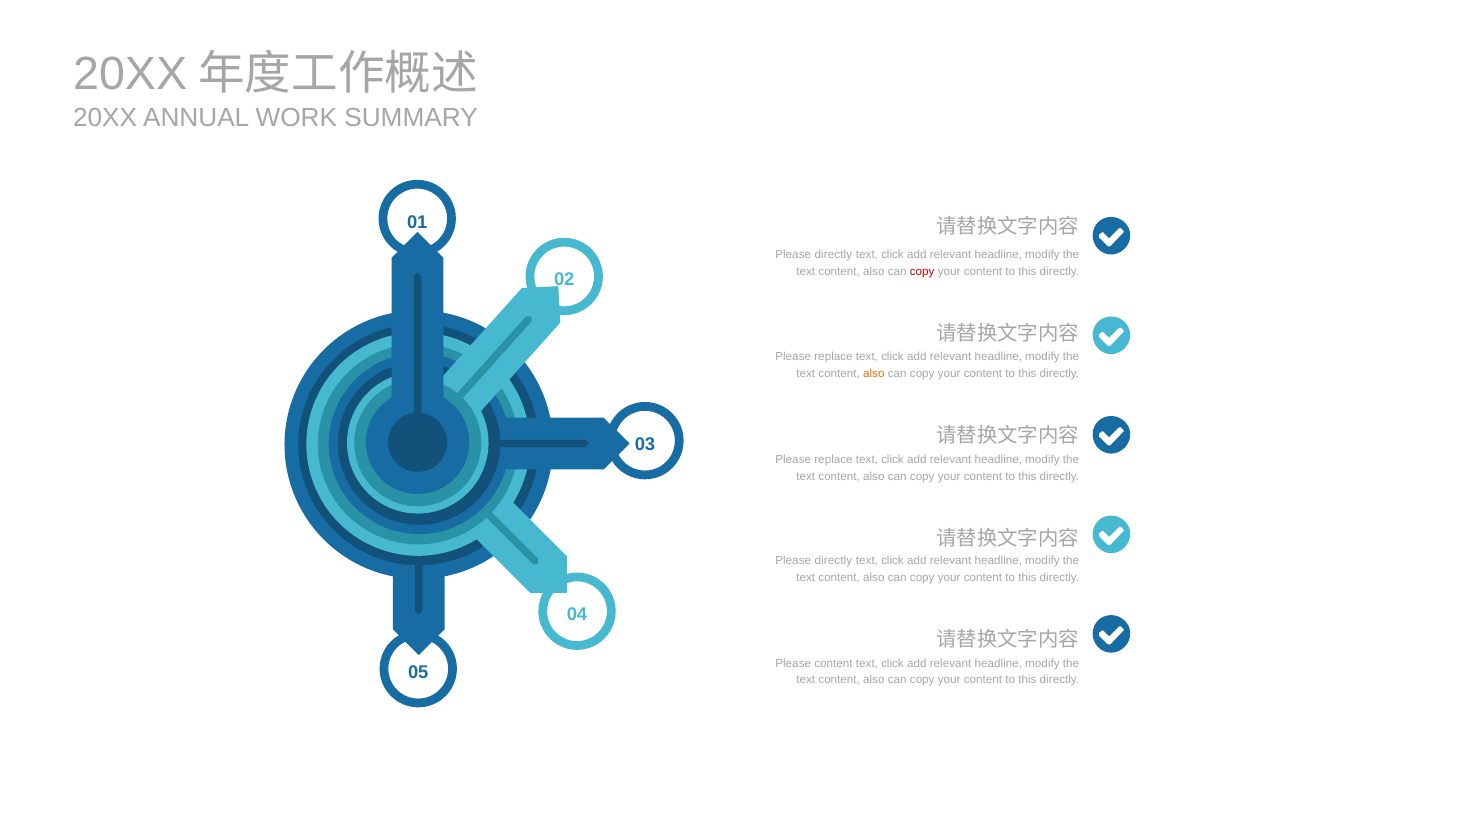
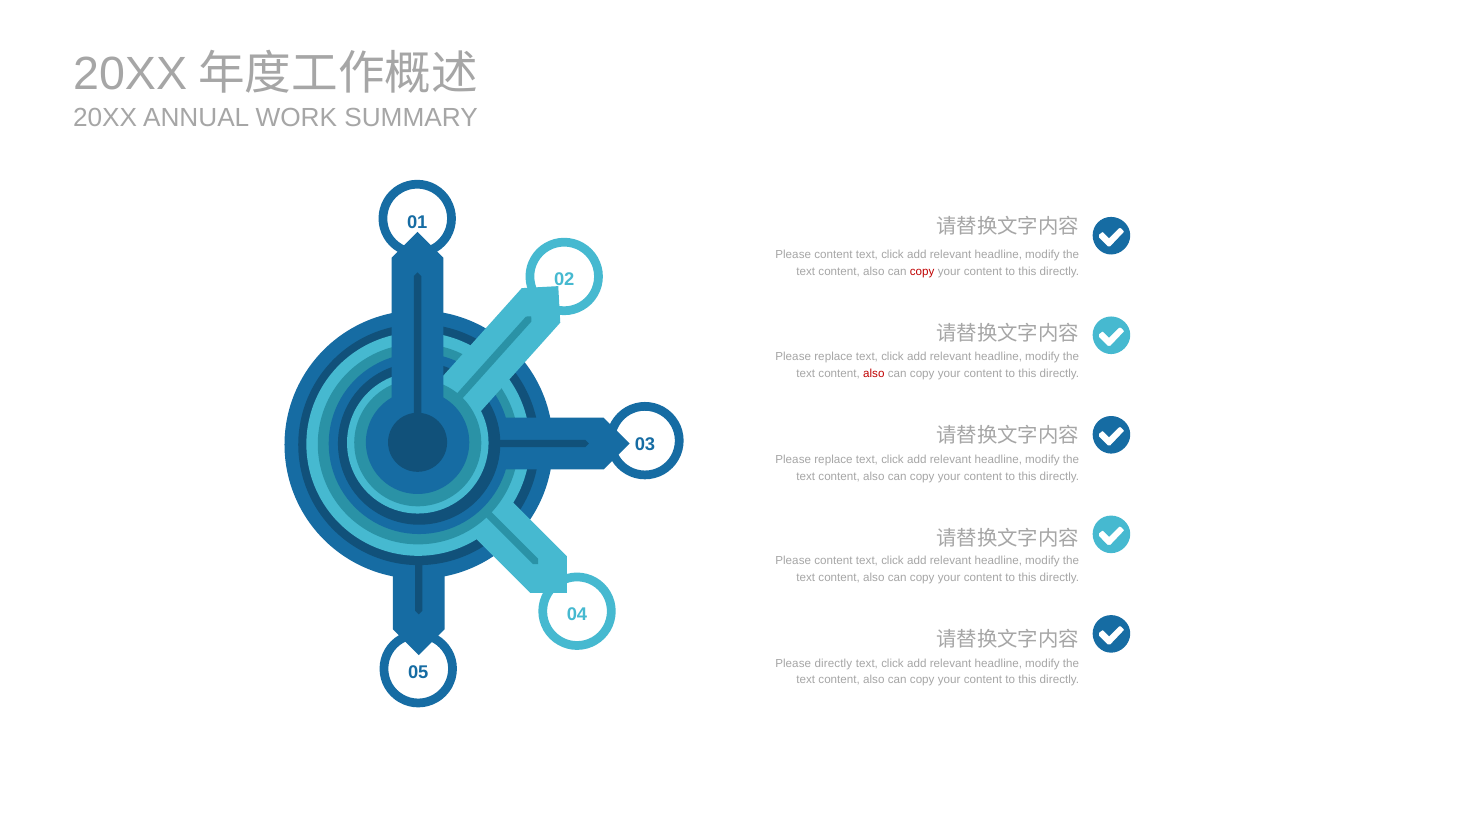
directly at (833, 255): directly -> content
also at (874, 374) colour: orange -> red
directly at (833, 561): directly -> content
Please content: content -> directly
